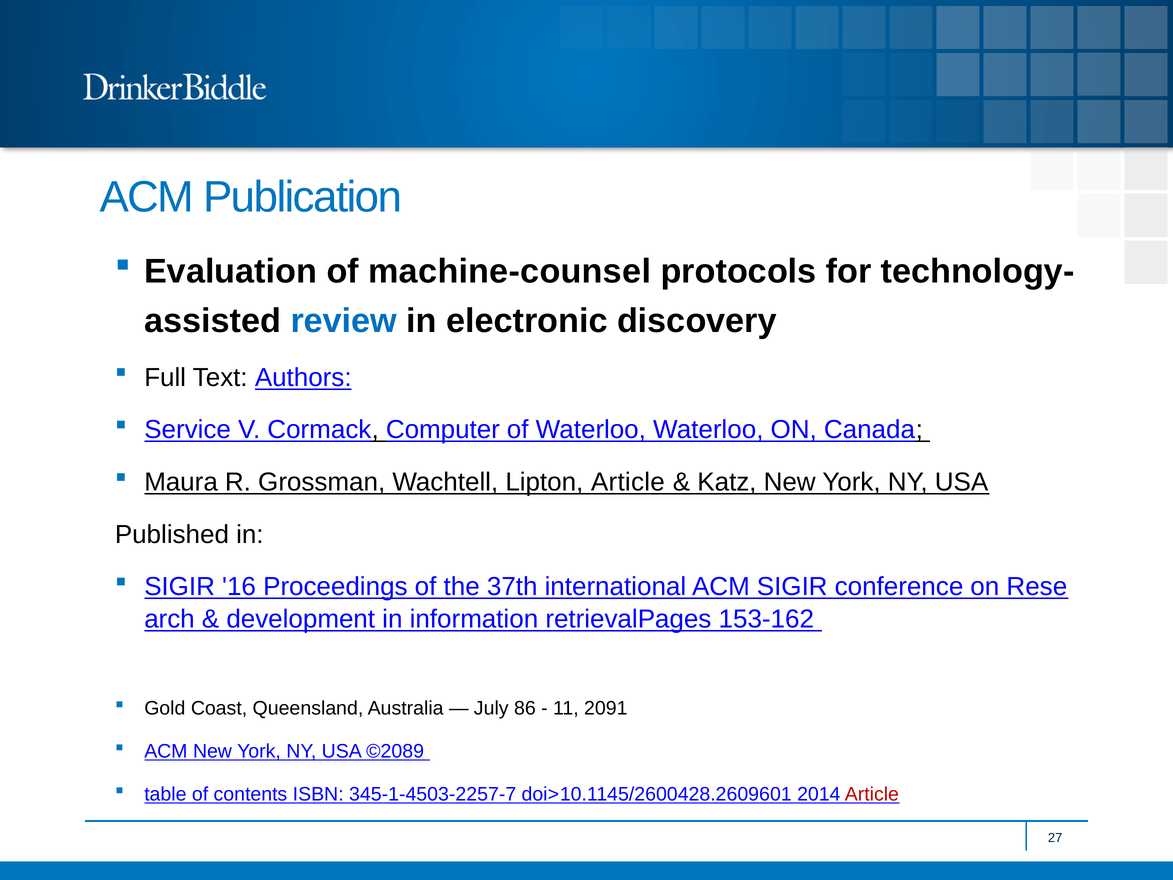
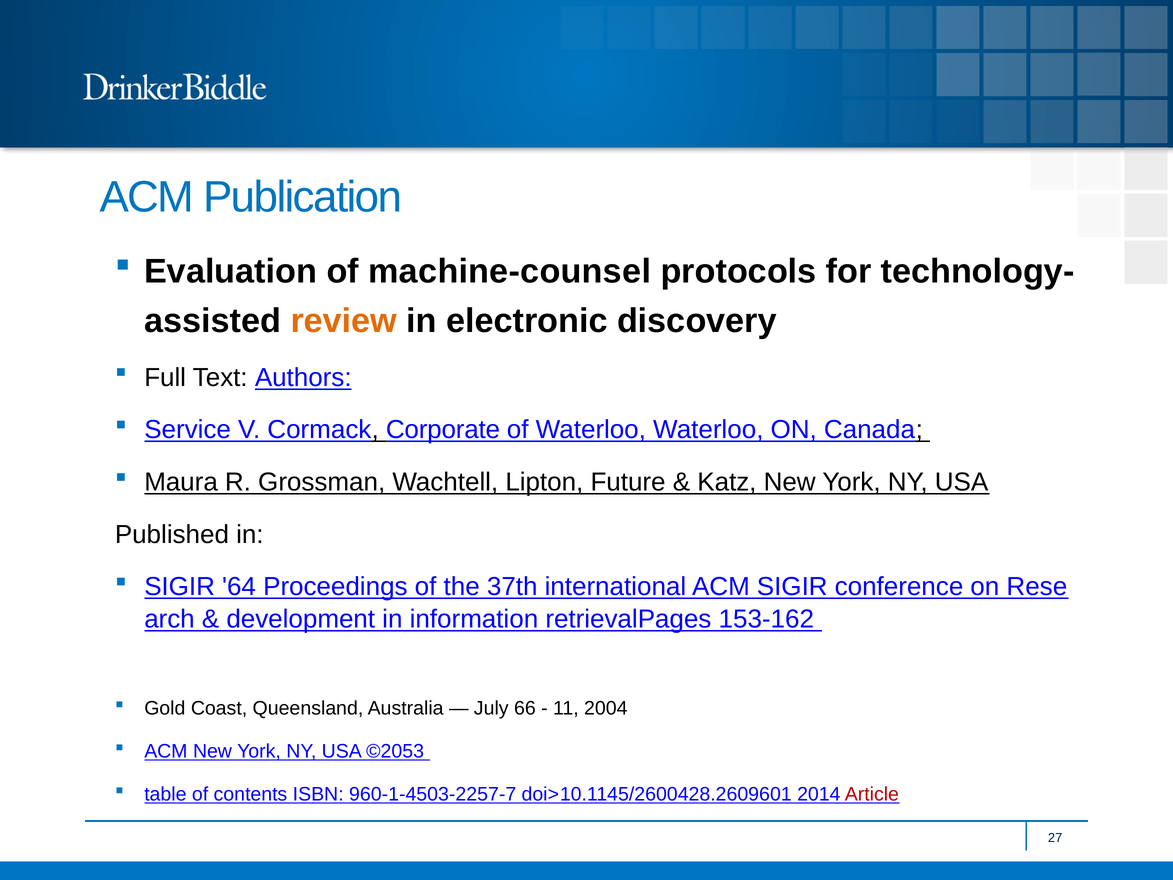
review colour: blue -> orange
Computer: Computer -> Corporate
Lipton Article: Article -> Future
16: 16 -> 64
86: 86 -> 66
2091: 2091 -> 2004
©2089: ©2089 -> ©2053
345-1-4503-2257-7: 345-1-4503-2257-7 -> 960-1-4503-2257-7
